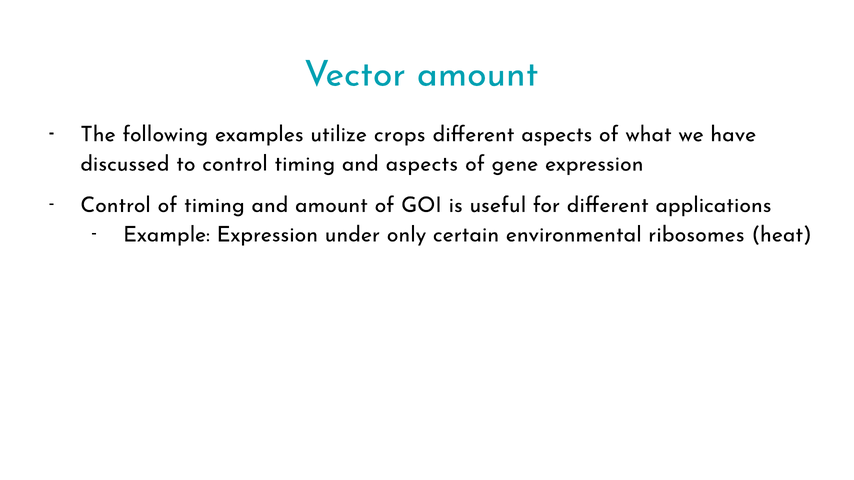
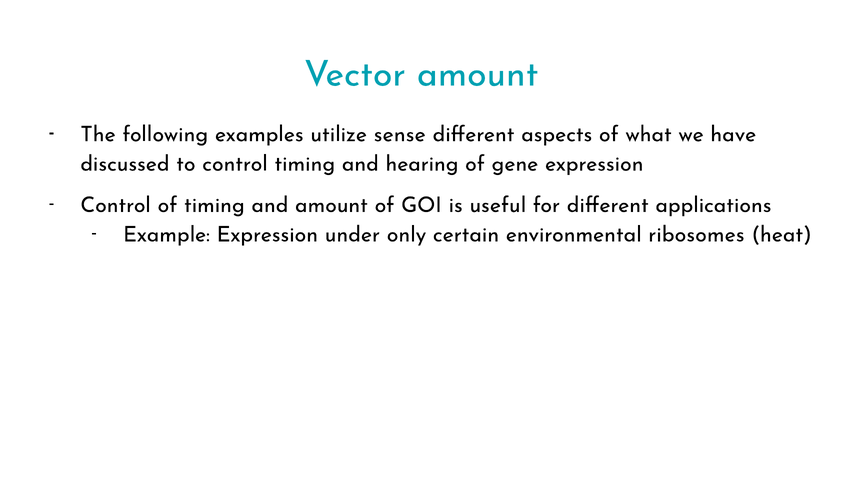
crops: crops -> sense
and aspects: aspects -> hearing
